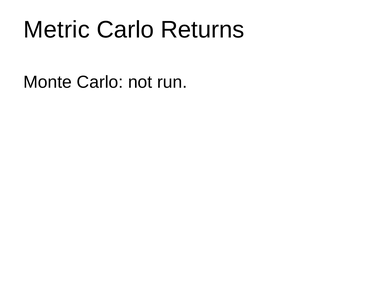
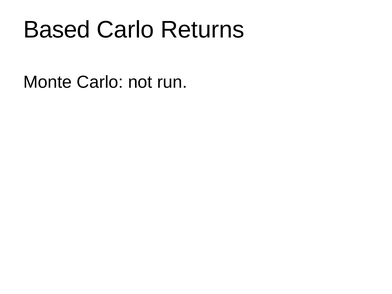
Metric: Metric -> Based
